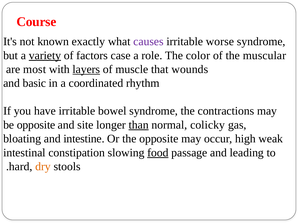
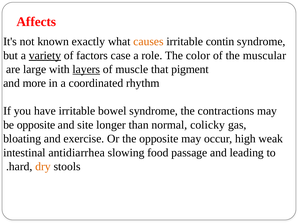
Course: Course -> Affects
causes colour: purple -> orange
worse: worse -> contin
most: most -> large
wounds: wounds -> pigment
basic: basic -> more
than underline: present -> none
intestine: intestine -> exercise
constipation: constipation -> antidiarrhea
food underline: present -> none
